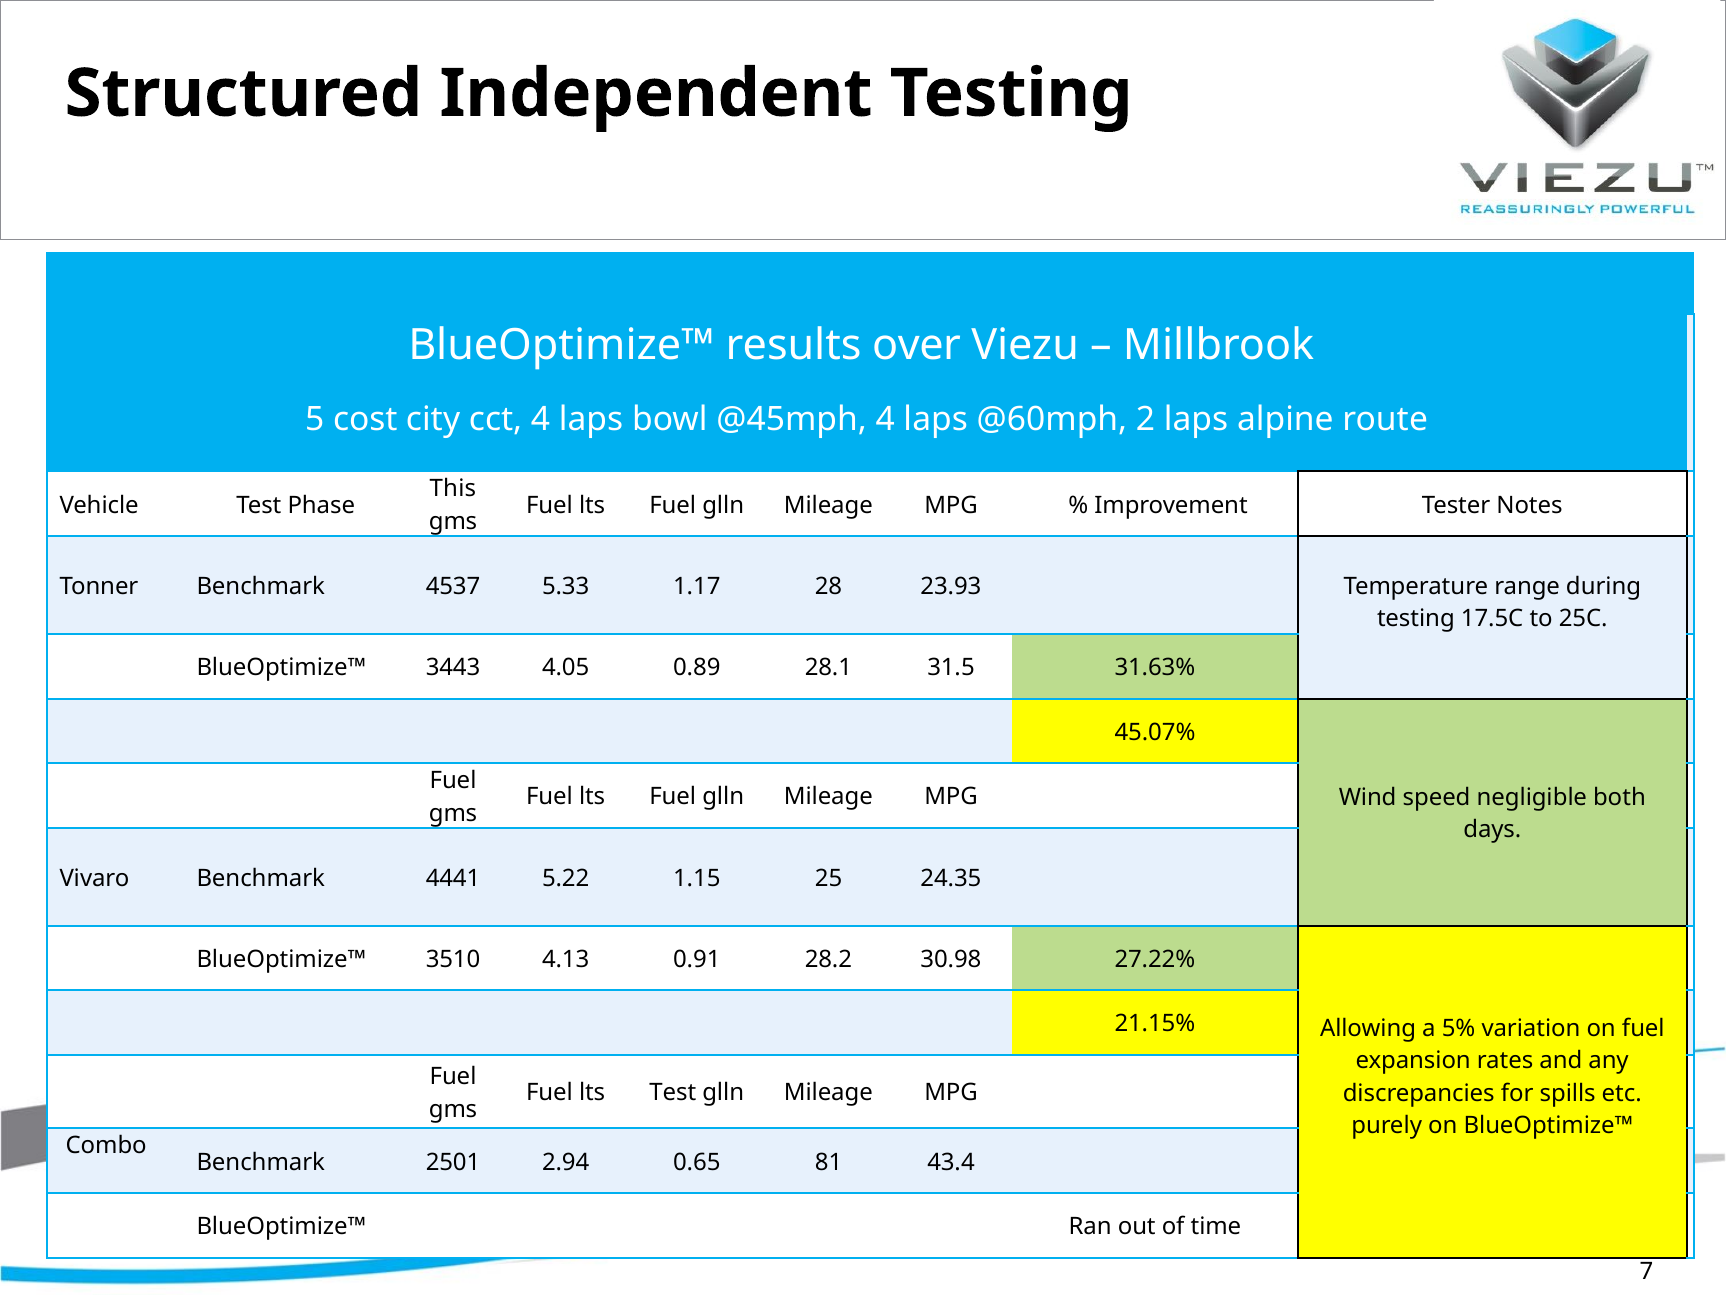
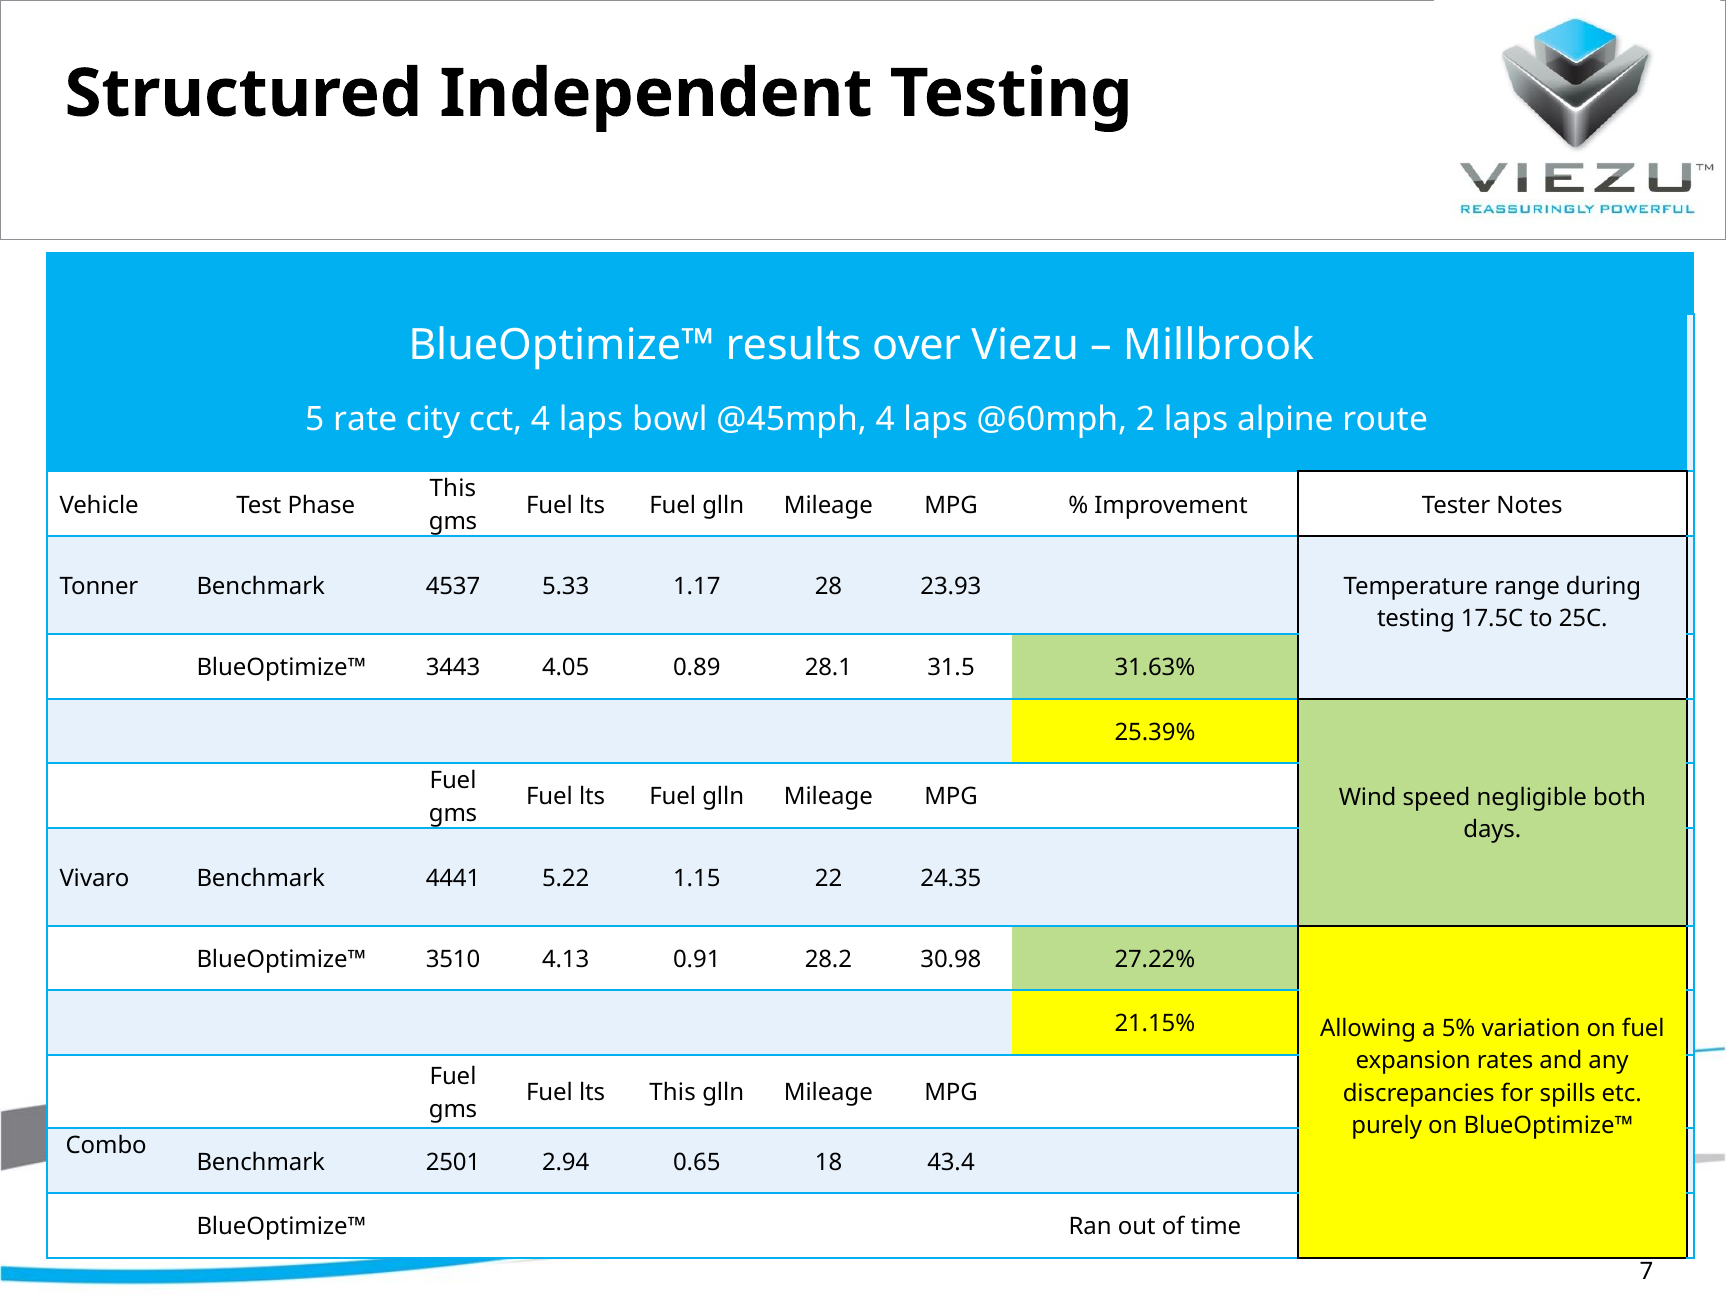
cost: cost -> rate
45.07%: 45.07% -> 25.39%
25: 25 -> 22
lts Test: Test -> This
81: 81 -> 18
